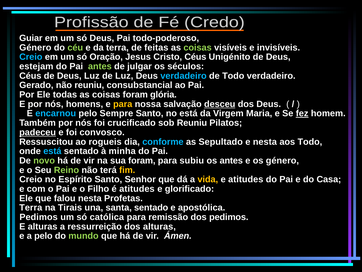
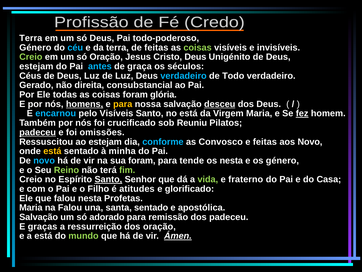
Guiar at (31, 38): Guiar -> Terra
céu colour: light green -> light blue
Creio at (31, 57) colour: light blue -> light green
Cristo Céus: Céus -> Deus
antes at (100, 66) colour: light green -> light blue
julgar: julgar -> graça
não reuniu: reuniu -> direita
homens underline: none -> present
pelo Sempre: Sempre -> Visíveis
convosco: convosco -> omissões
ao rogueis: rogueis -> estejam
Sepultado: Sepultado -> Convosco
e nesta: nesta -> feitas
aos Todo: Todo -> Novo
está at (52, 151) colour: light blue -> yellow
novo at (44, 160) colour: light green -> light blue
subiu: subiu -> tende
os antes: antes -> nesta
fim colour: yellow -> light green
Santo at (108, 179) underline: none -> present
vida colour: yellow -> light green
e atitudes: atitudes -> fraterno
Terra at (31, 207): Terra -> Maria
na Tirais: Tirais -> Falou
Pedimos at (39, 217): Pedimos -> Salvação
católica: católica -> adorado
dos pedimos: pedimos -> padeceu
E alturas: alturas -> graças
dos alturas: alturas -> oração
a pelo: pelo -> está
Ámen underline: none -> present
